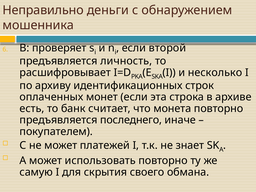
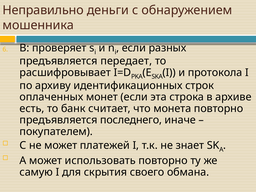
второй: второй -> разных
личность: личность -> передает
несколько: несколько -> протокола
